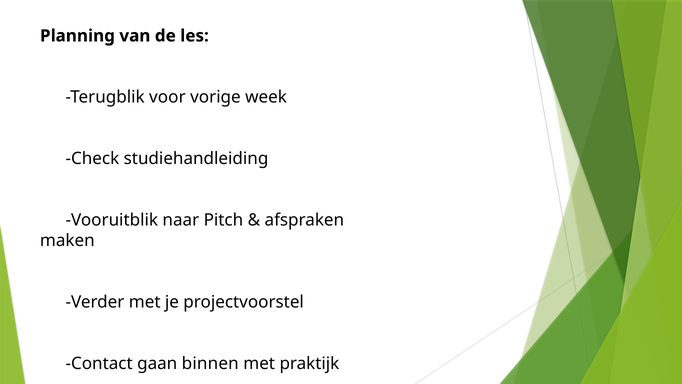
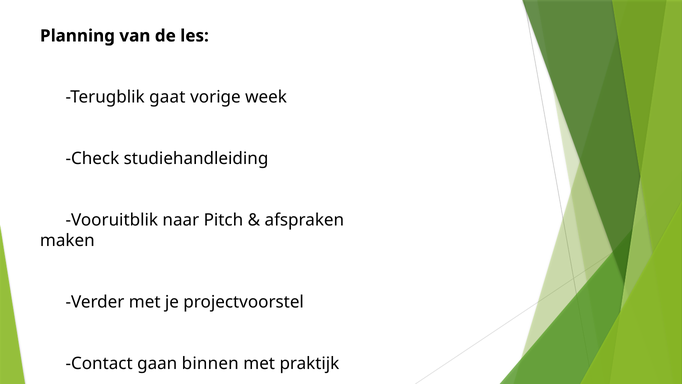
voor: voor -> gaat
